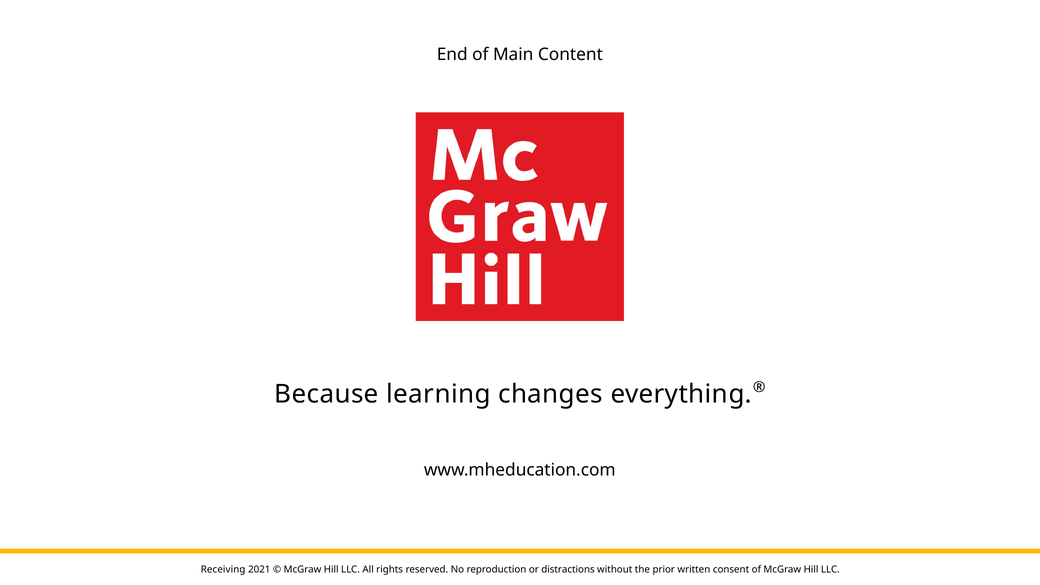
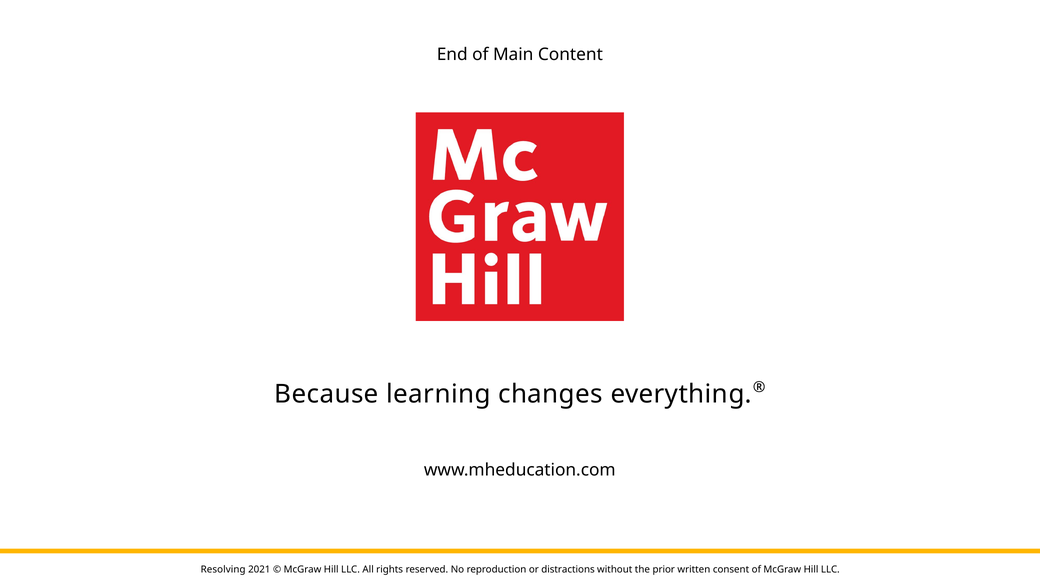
Receiving: Receiving -> Resolving
